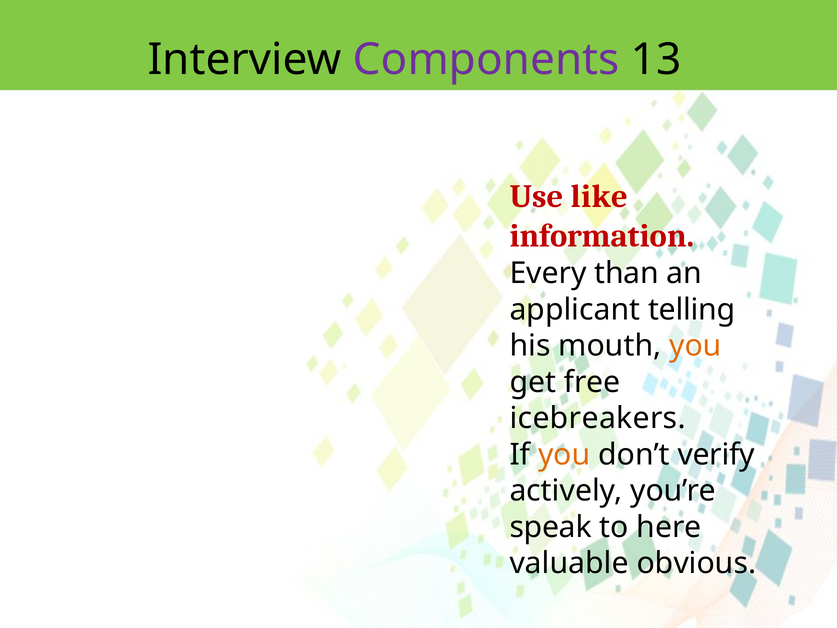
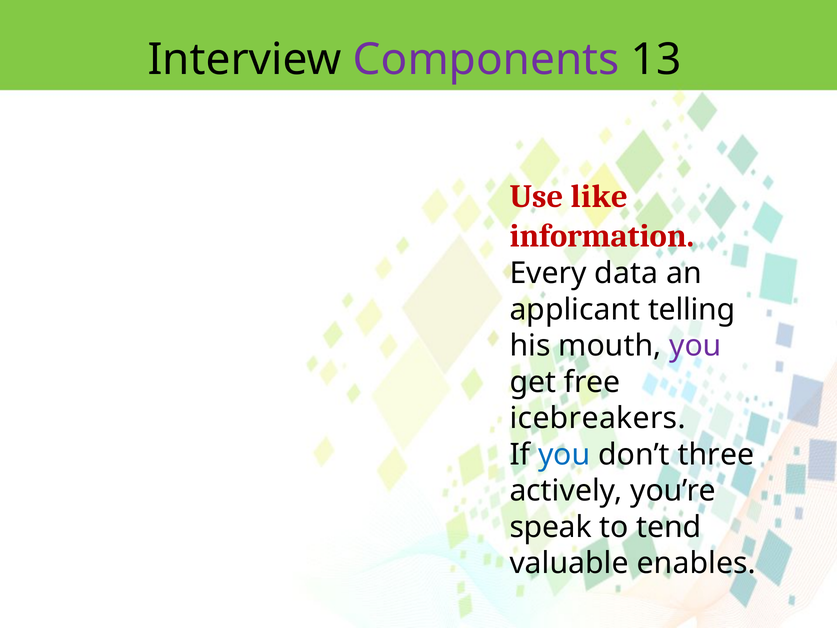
than: than -> data
you at (695, 346) colour: orange -> purple
you at (564, 454) colour: orange -> blue
verify: verify -> three
here: here -> tend
obvious: obvious -> enables
